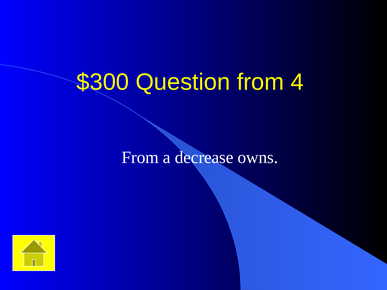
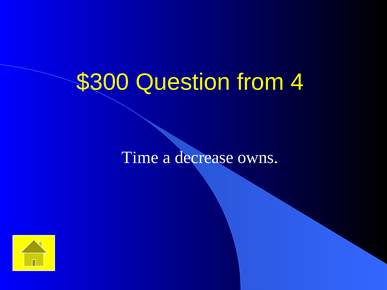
From at (140, 158): From -> Time
